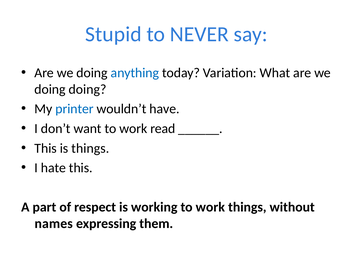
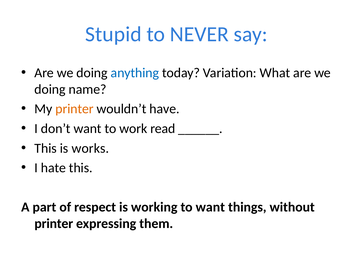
doing doing: doing -> name
printer at (75, 109) colour: blue -> orange
is things: things -> works
work at (210, 207): work -> want
names at (54, 223): names -> printer
